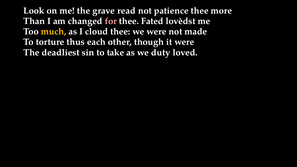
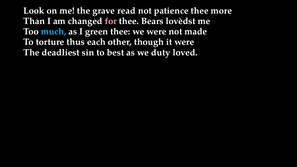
Fated: Fated -> Bears
much colour: yellow -> light blue
cloud: cloud -> green
take: take -> best
